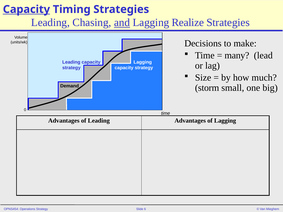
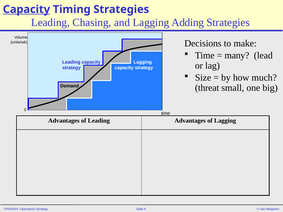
and underline: present -> none
Realize: Realize -> Adding
storm: storm -> threat
